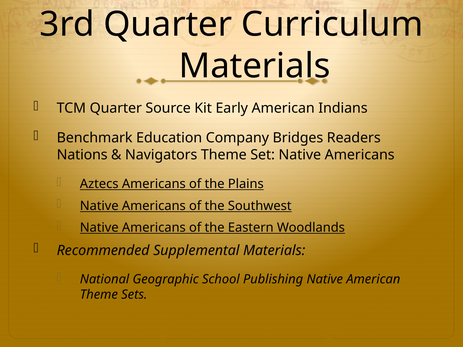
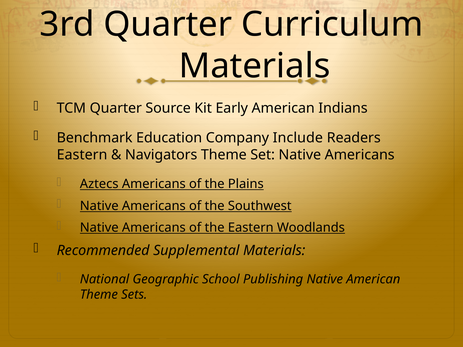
Bridges: Bridges -> Include
Nations at (82, 155): Nations -> Eastern
